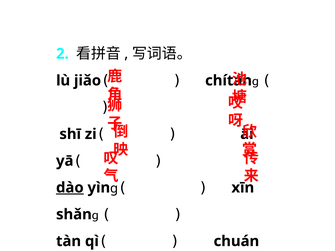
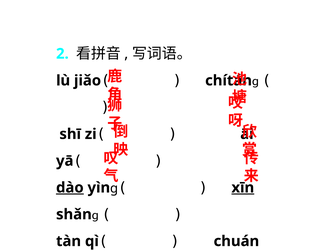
xīn underline: none -> present
